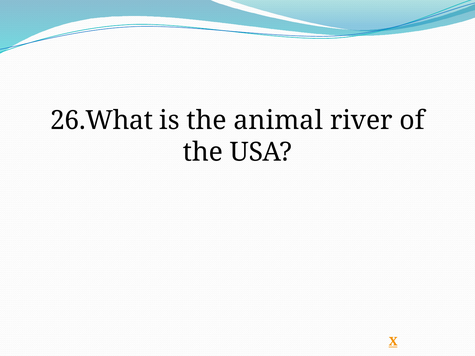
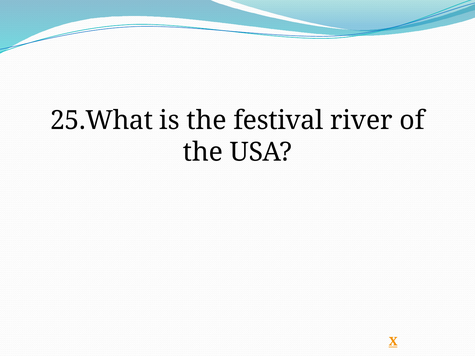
26.What: 26.What -> 25.What
animal: animal -> festival
